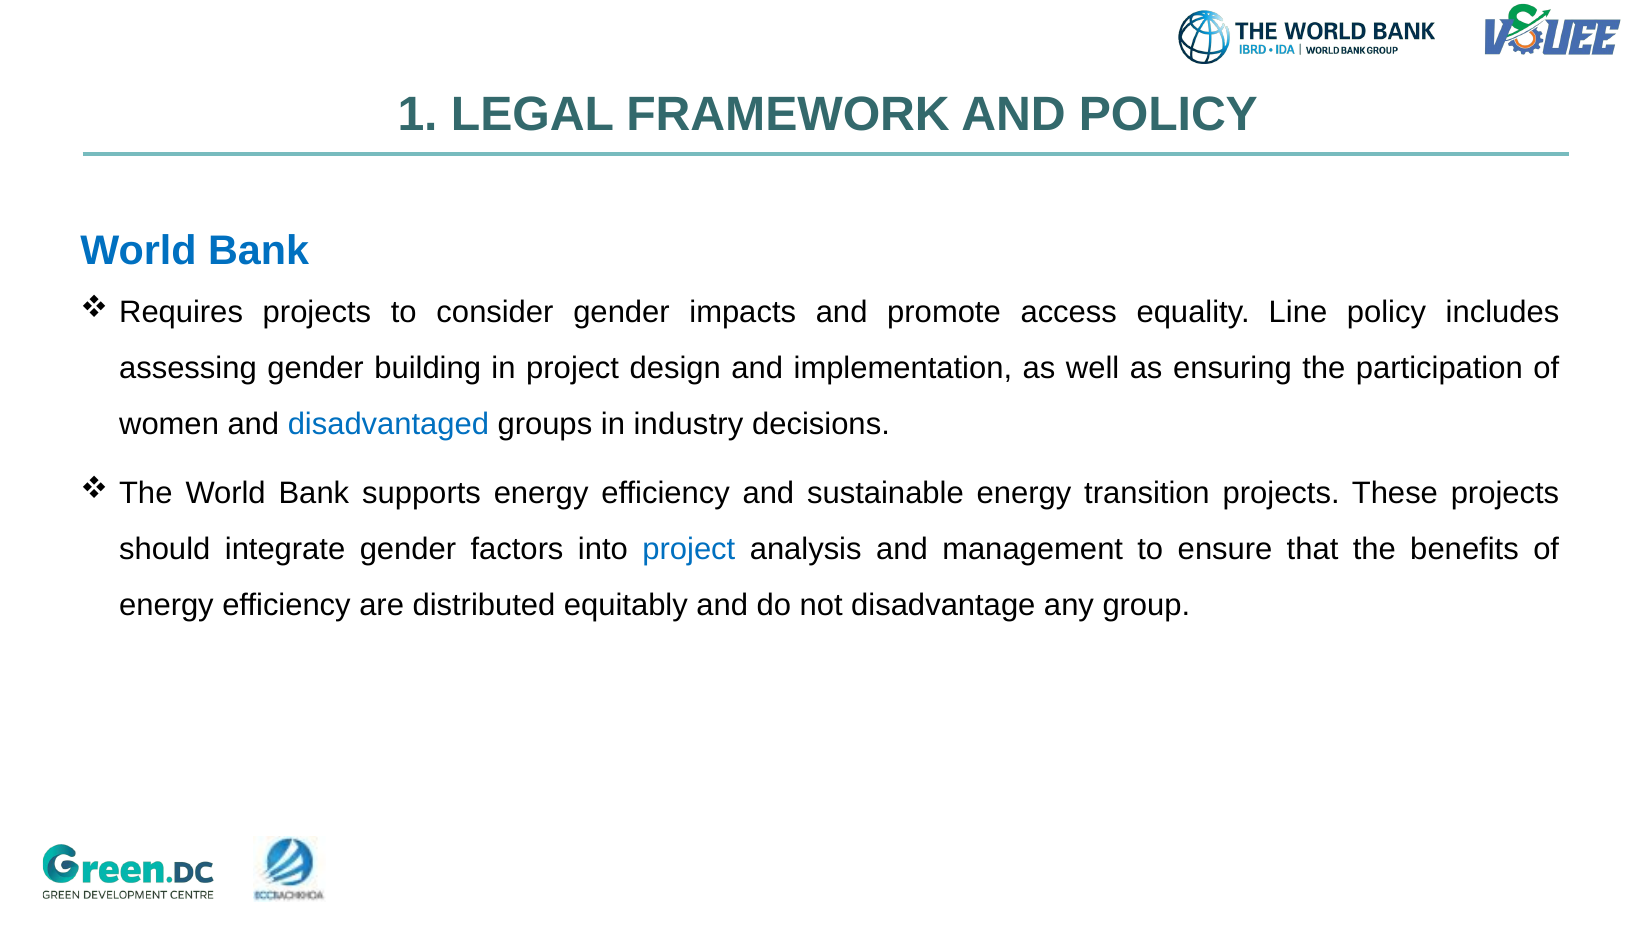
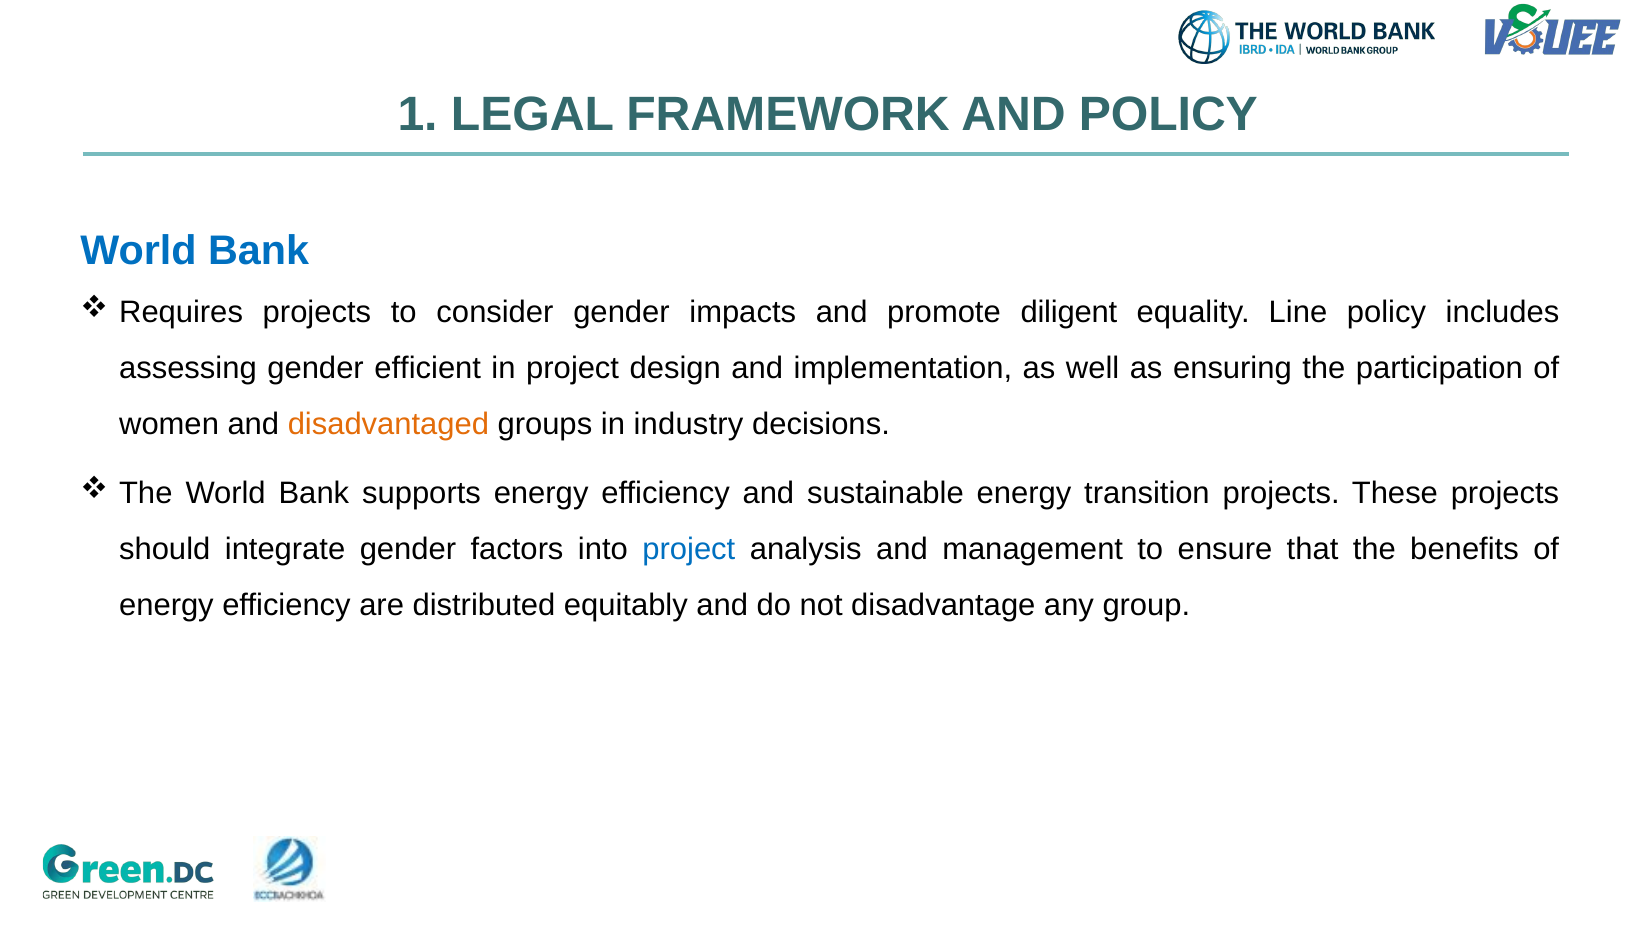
access: access -> diligent
building: building -> efficient
disadvantaged colour: blue -> orange
